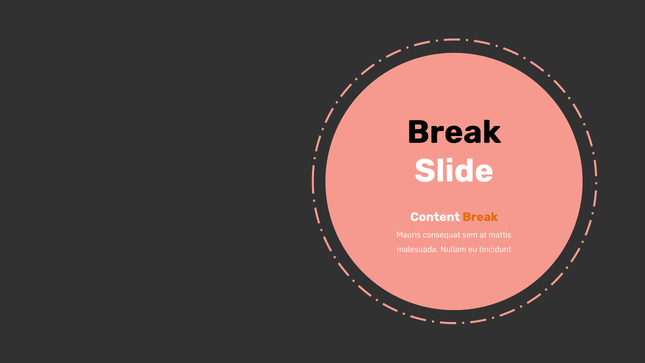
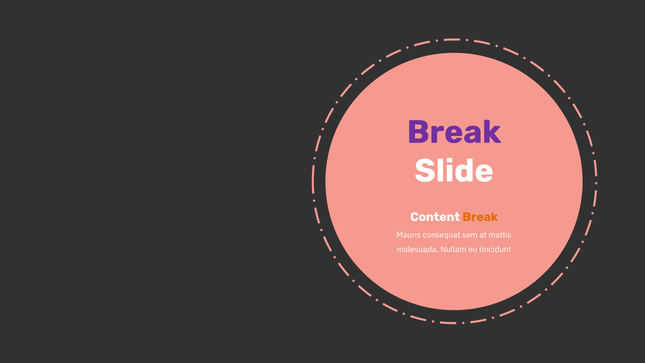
Break at (454, 132) colour: black -> purple
